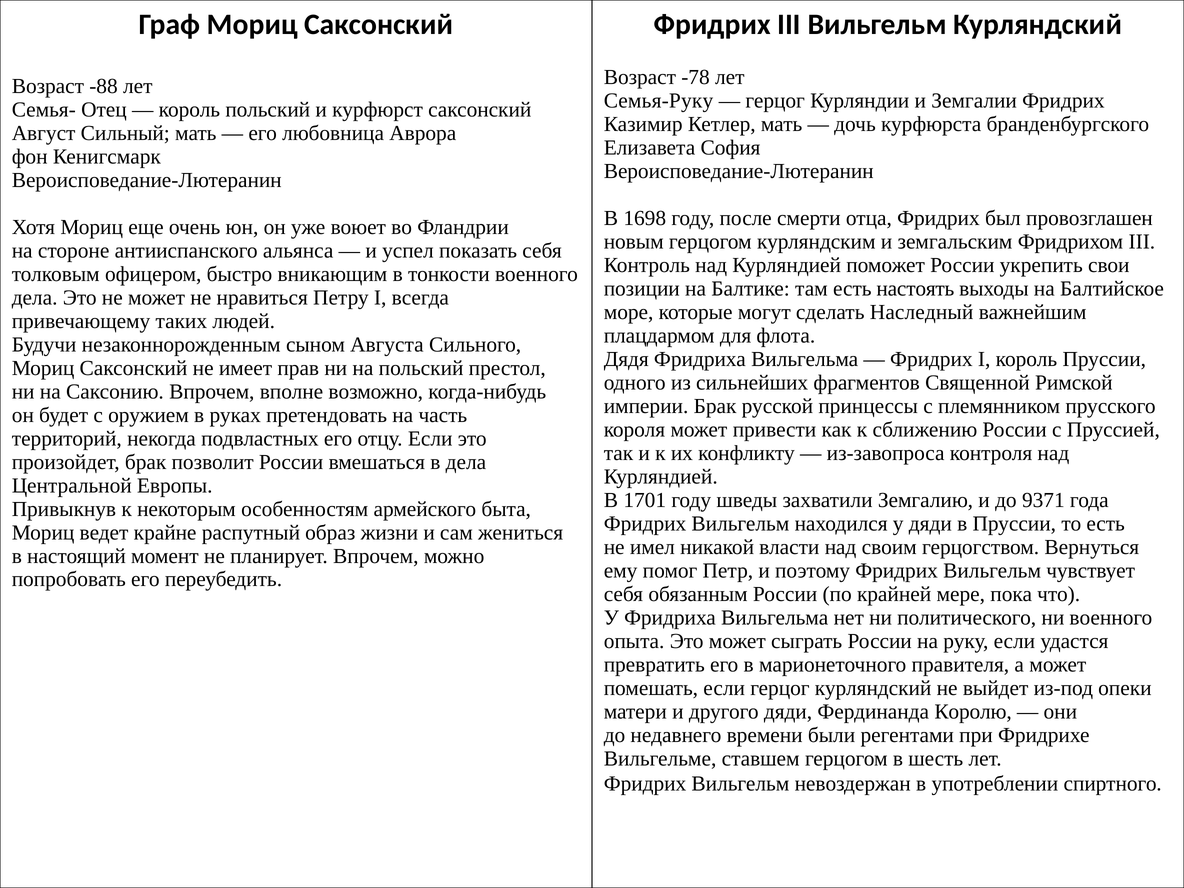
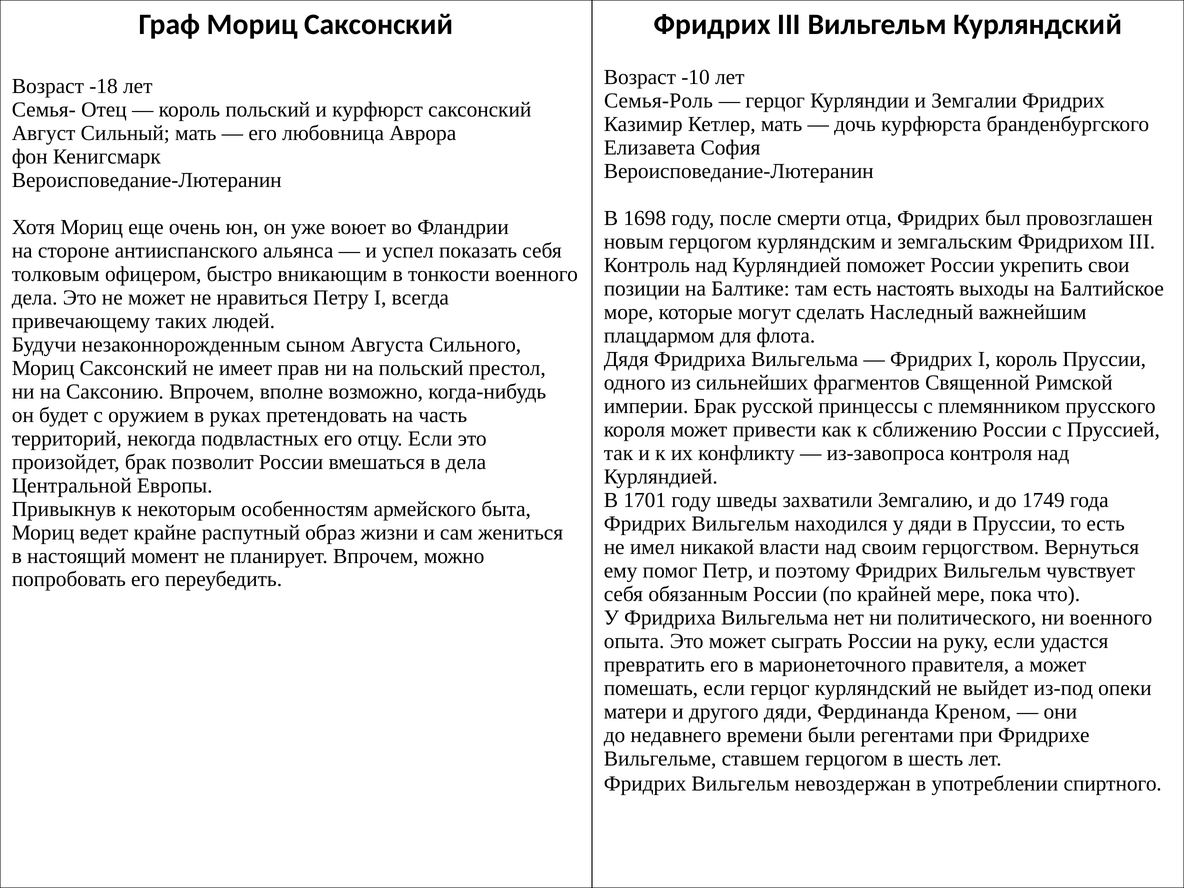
-78: -78 -> -10
-88: -88 -> -18
Семья-Руку: Семья-Руку -> Семья-Роль
9371: 9371 -> 1749
Королю: Королю -> Креном
